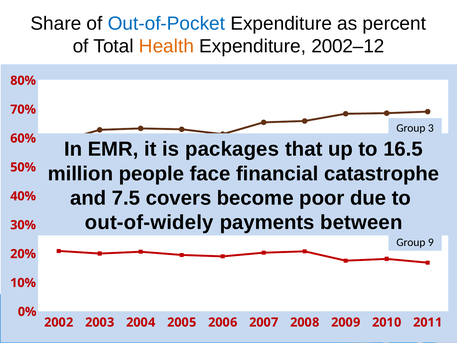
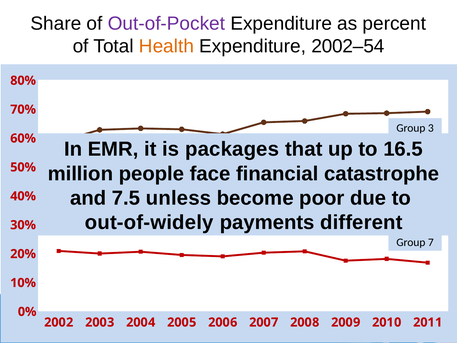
Out‐of‐Pocket colour: blue -> purple
2002–12: 2002–12 -> 2002–54
covers: covers -> unless
between: between -> different
9: 9 -> 7
